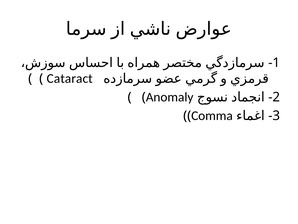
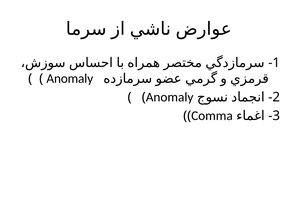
Cataract at (70, 78): Cataract -> Anomaly
